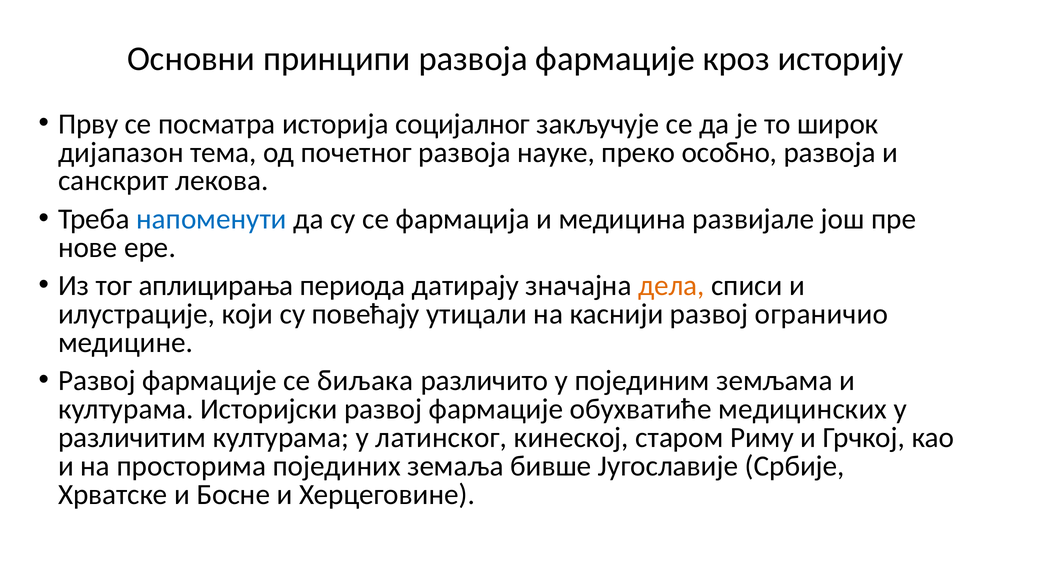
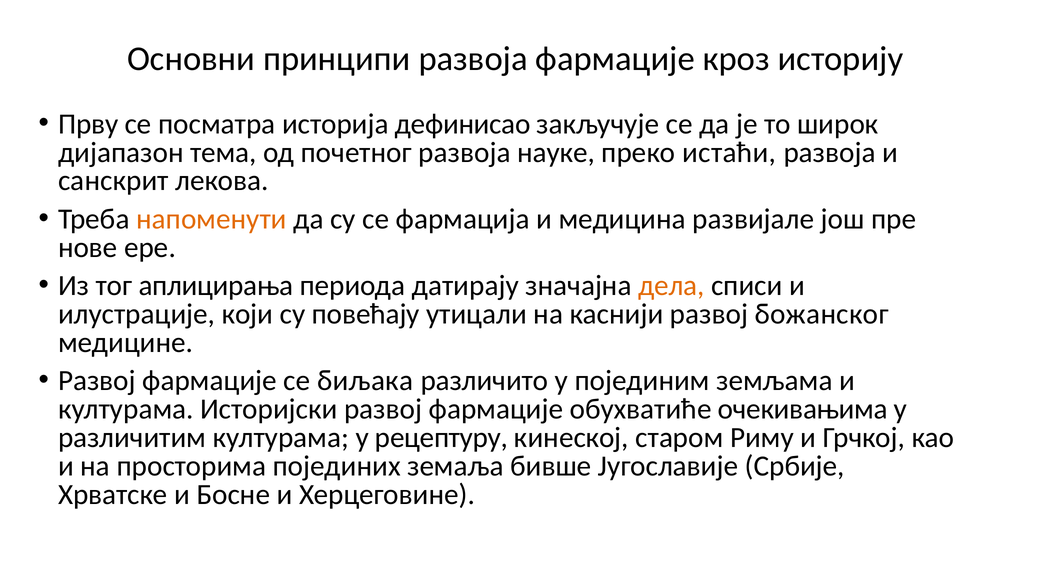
социјалног: социјалног -> дефинисао
особно: особно -> истаћи
напоменути colour: blue -> orange
ограничио: ограничио -> божанског
медицинских: медицинских -> очекивањима
латинског: латинског -> рецептуру
